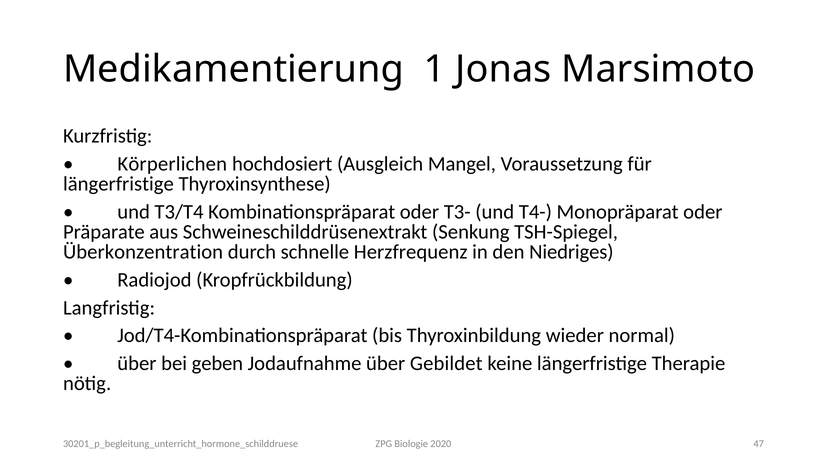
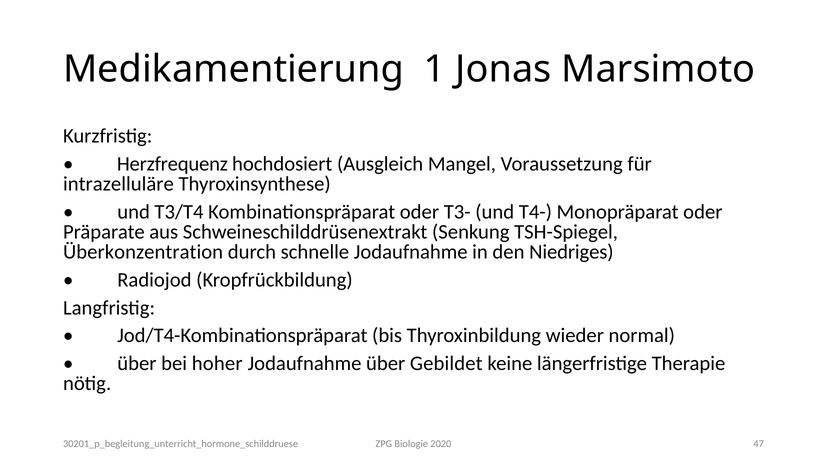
Körperlichen: Körperlichen -> Herzfrequenz
längerfristige at (118, 184): längerfristige -> intrazelluläre
schnelle Herzfrequenz: Herzfrequenz -> Jodaufnahme
geben: geben -> hoher
